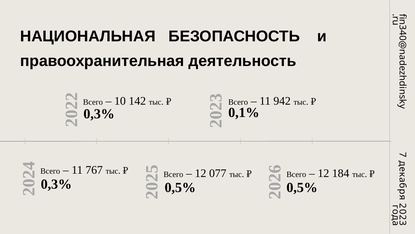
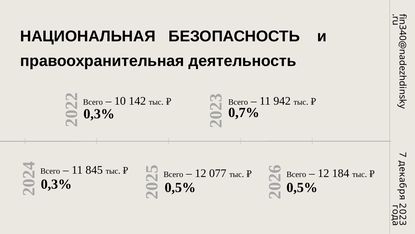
0,1%: 0,1% -> 0,7%
767: 767 -> 845
